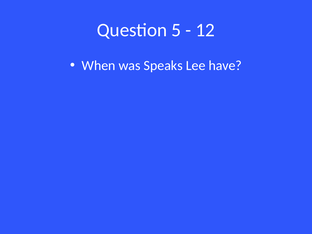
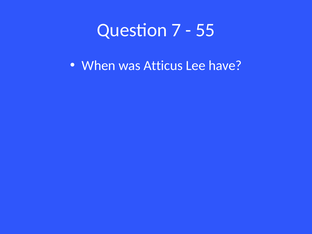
5: 5 -> 7
12: 12 -> 55
Speaks: Speaks -> Atticus
